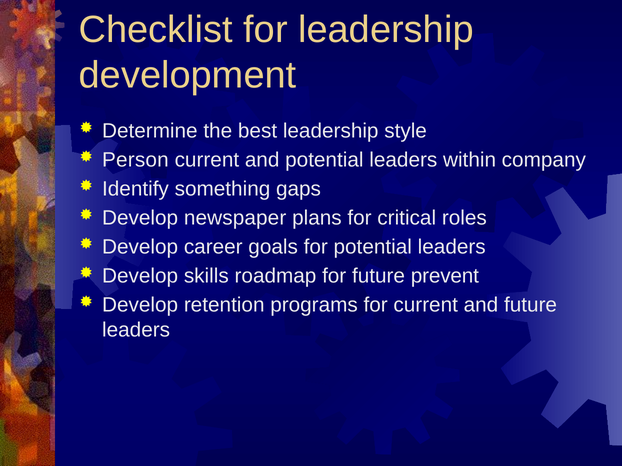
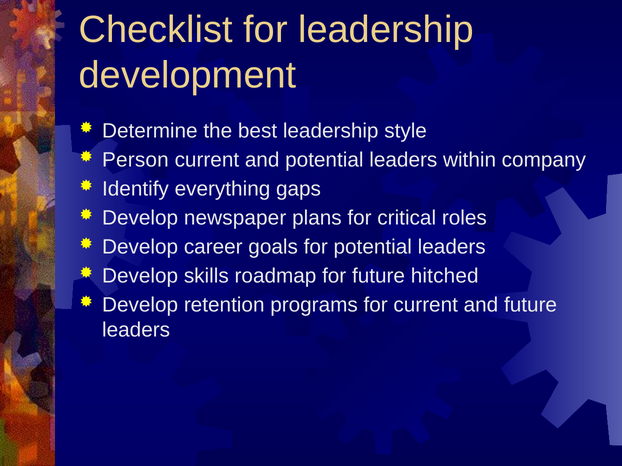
something: something -> everything
prevent: prevent -> hitched
